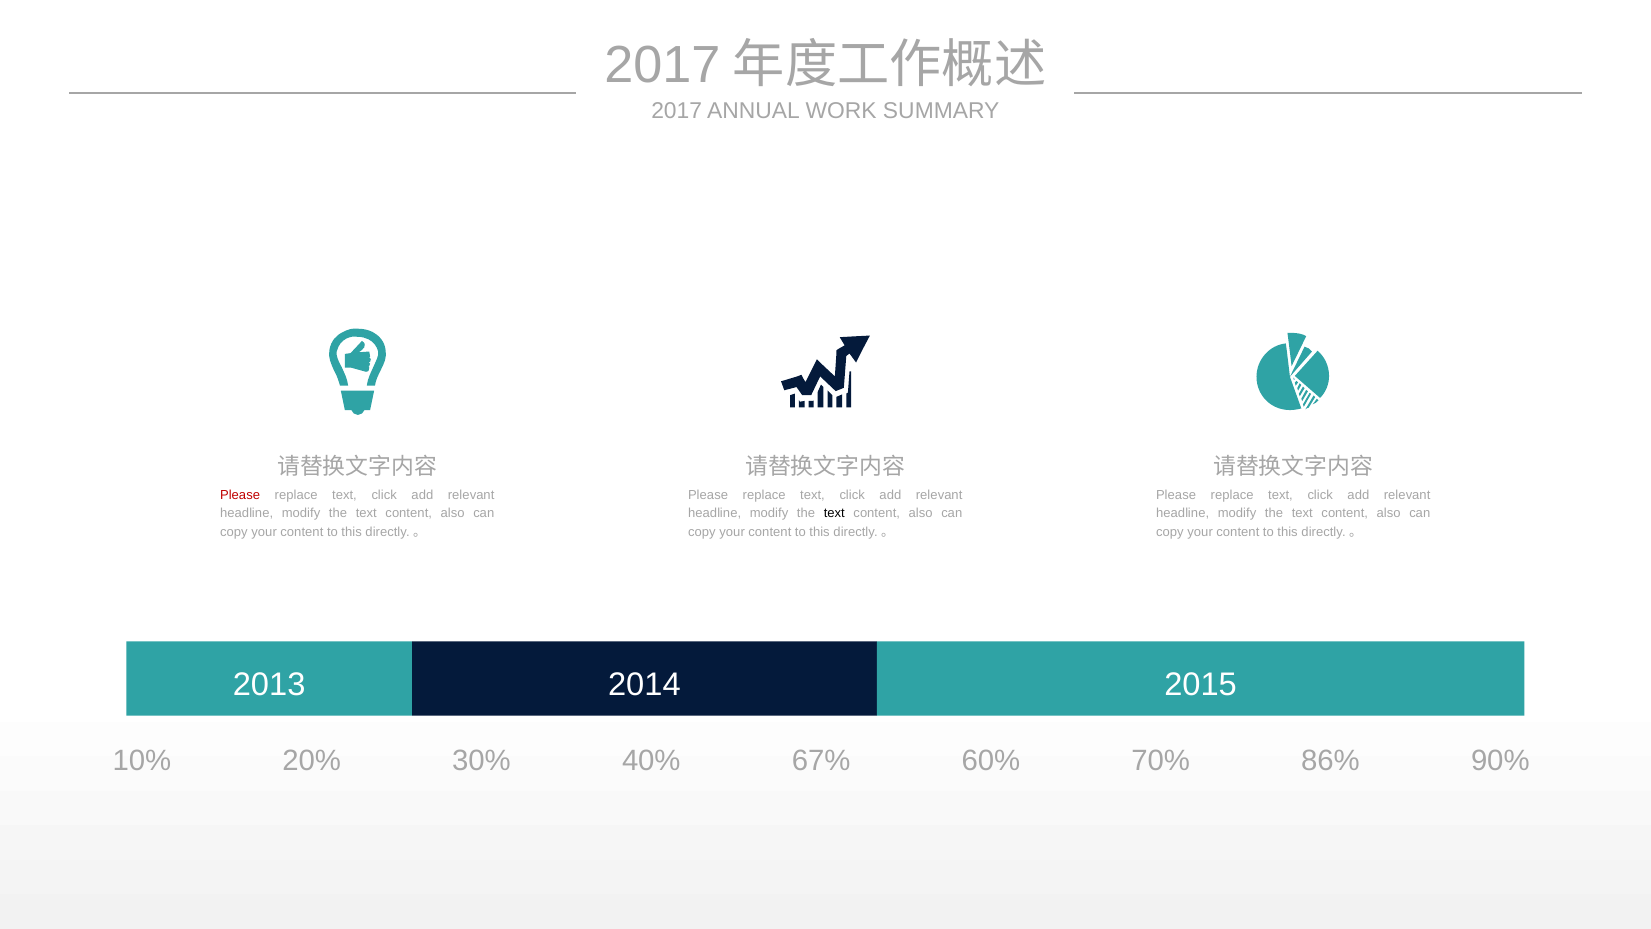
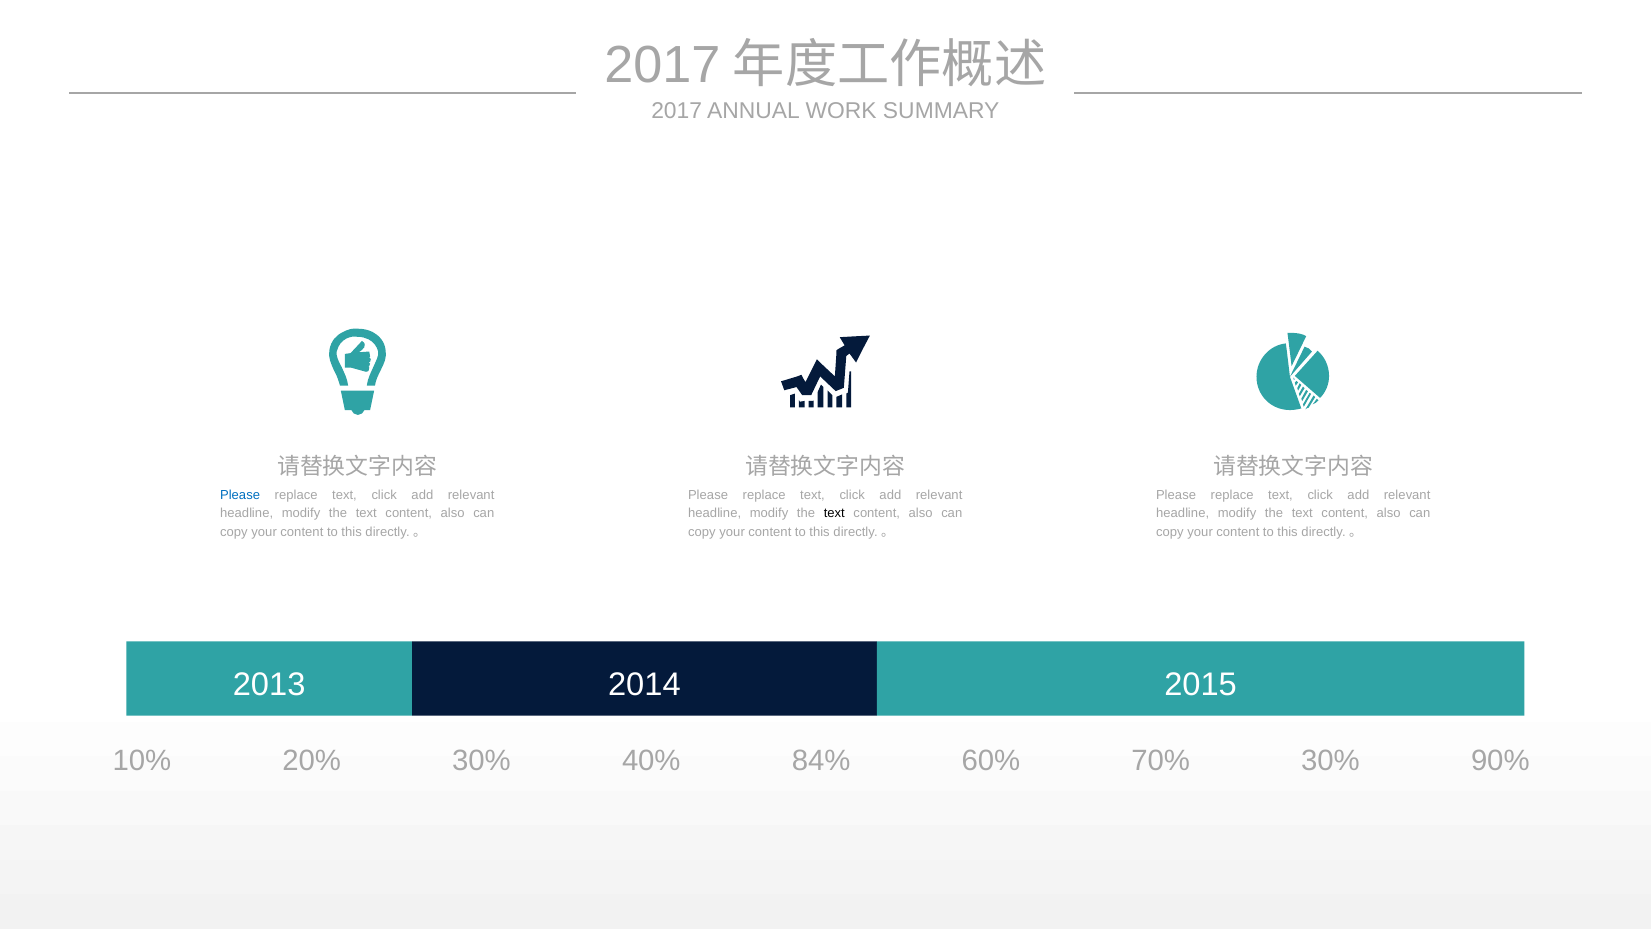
Please at (240, 495) colour: red -> blue
67%: 67% -> 84%
70% 86%: 86% -> 30%
